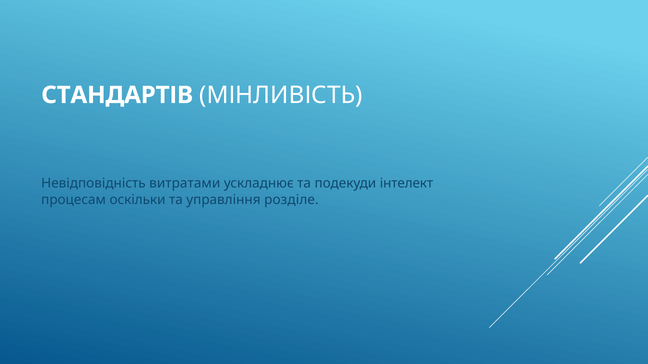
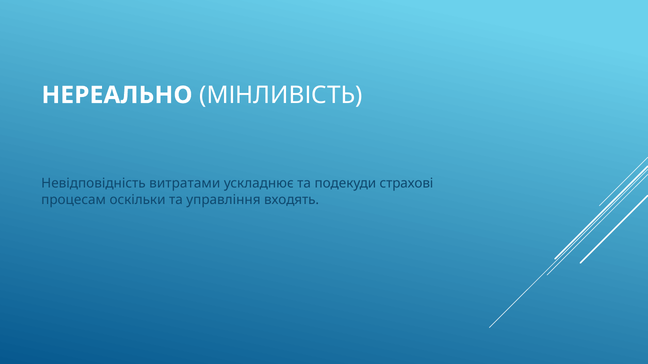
СТАНДАРТІВ: СТАНДАРТІВ -> НЕРЕАЛЬНО
інтелект: інтелект -> страхові
розділе: розділе -> входять
